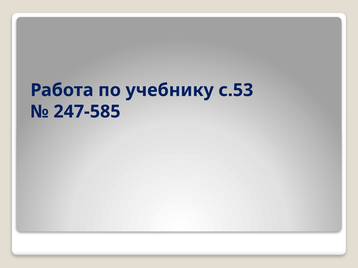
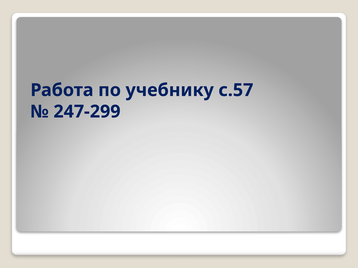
с.53: с.53 -> с.57
247-585: 247-585 -> 247-299
